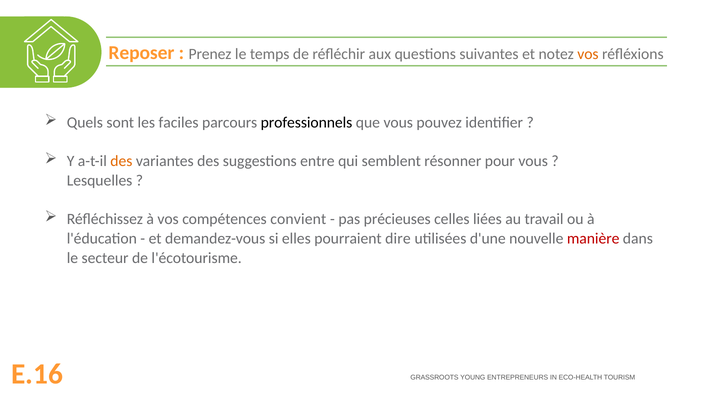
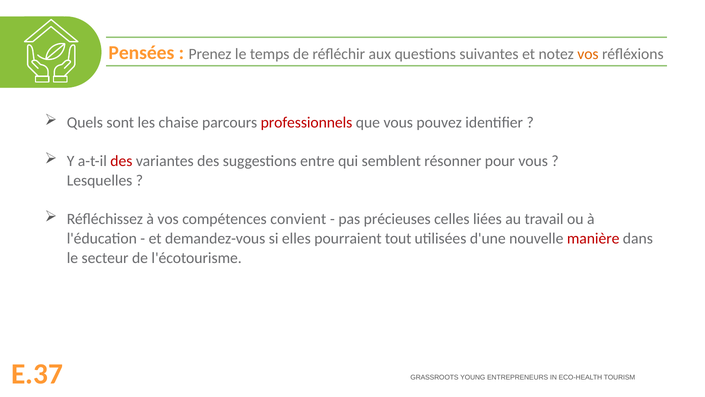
Reposer: Reposer -> Pensées
faciles: faciles -> chaise
professionnels colour: black -> red
des at (121, 161) colour: orange -> red
dire: dire -> tout
E.16: E.16 -> E.37
